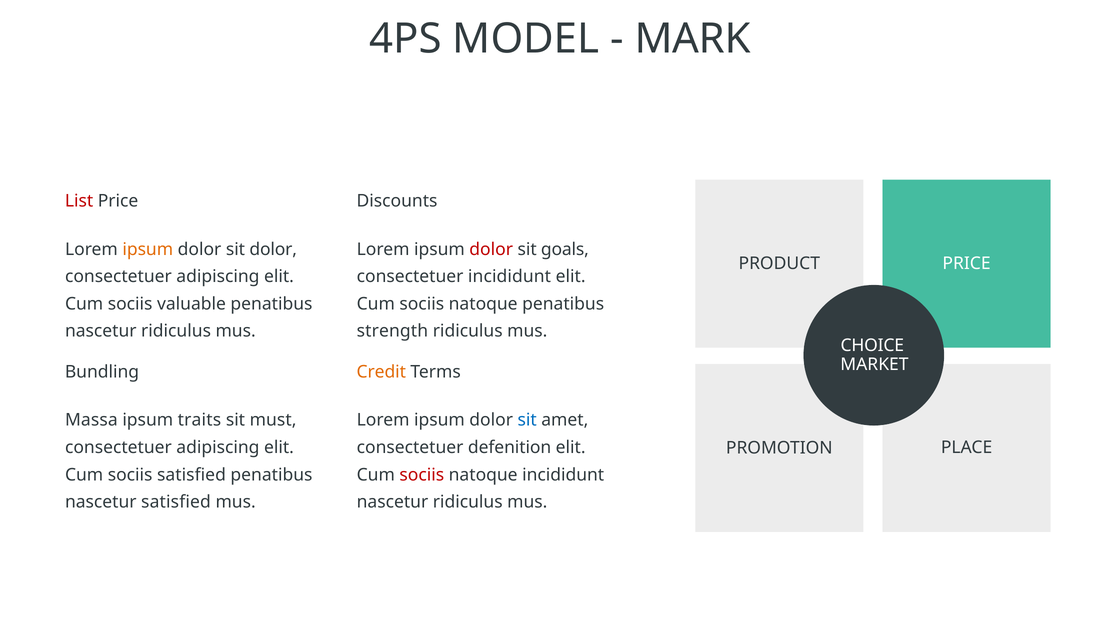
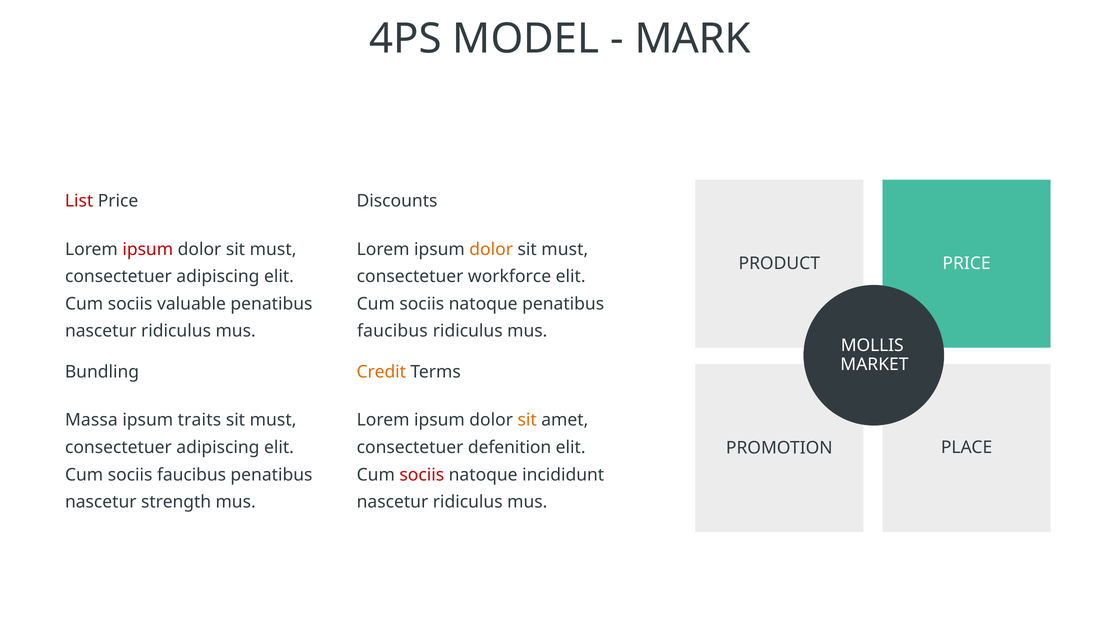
ipsum at (148, 249) colour: orange -> red
dolor at (273, 249): dolor -> must
dolor at (491, 249) colour: red -> orange
goals at (565, 249): goals -> must
consectetuer incididunt: incididunt -> workforce
strength at (392, 331): strength -> faucibus
CHOICE: CHOICE -> MOLLIS
sit at (527, 420) colour: blue -> orange
sociis satisfied: satisfied -> faucibus
nascetur satisfied: satisfied -> strength
